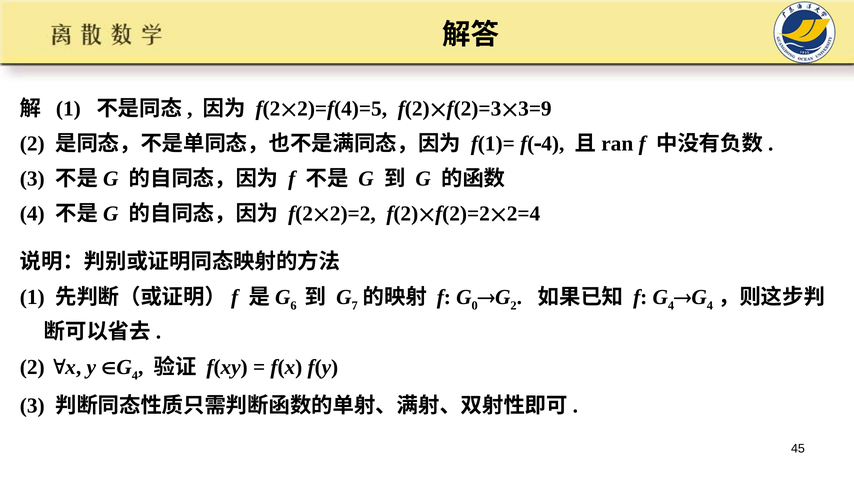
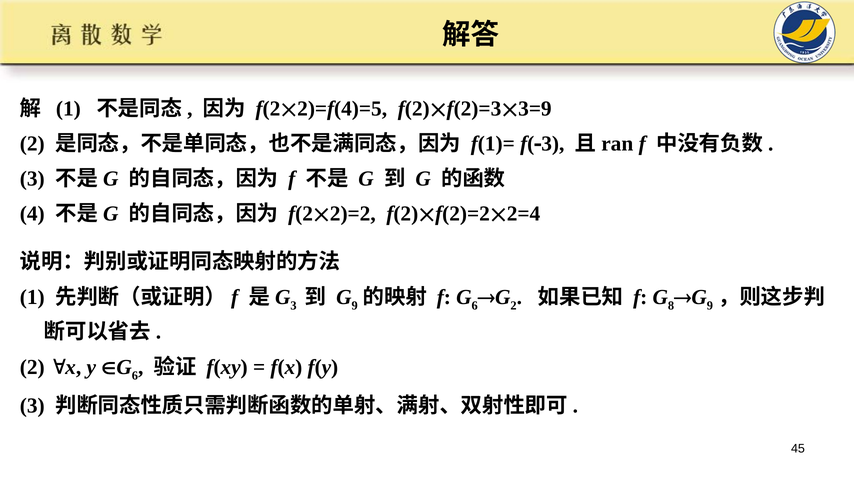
4 at (553, 144): 4 -> 3
6 at (294, 306): 6 -> 3
7 at (355, 306): 7 -> 9
f G 0: 0 -> 6
f G 4: 4 -> 8
4 at (710, 306): 4 -> 9
4 at (135, 376): 4 -> 6
